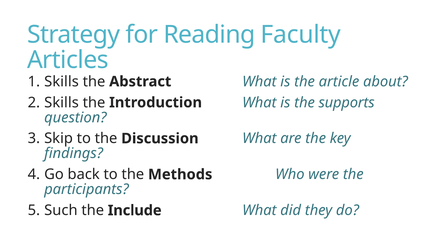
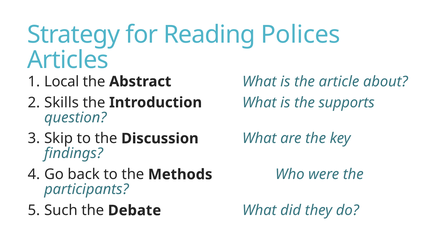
Faculty: Faculty -> Polices
Skills at (62, 81): Skills -> Local
Include: Include -> Debate
